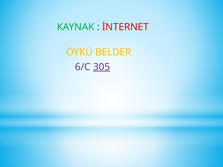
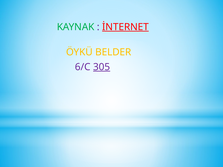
İNTERNET underline: none -> present
